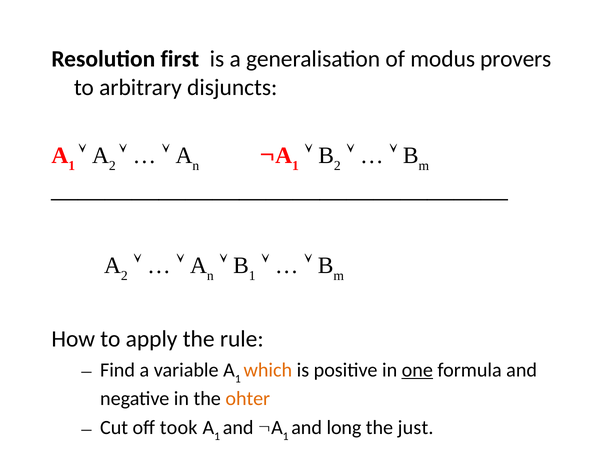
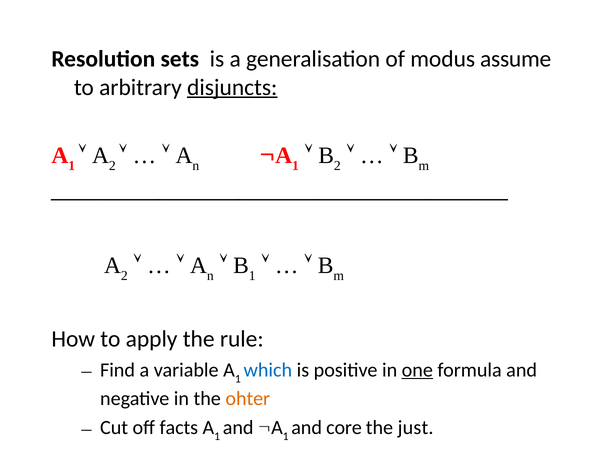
first: first -> sets
provers: provers -> assume
disjuncts underline: none -> present
which colour: orange -> blue
took: took -> facts
long: long -> core
